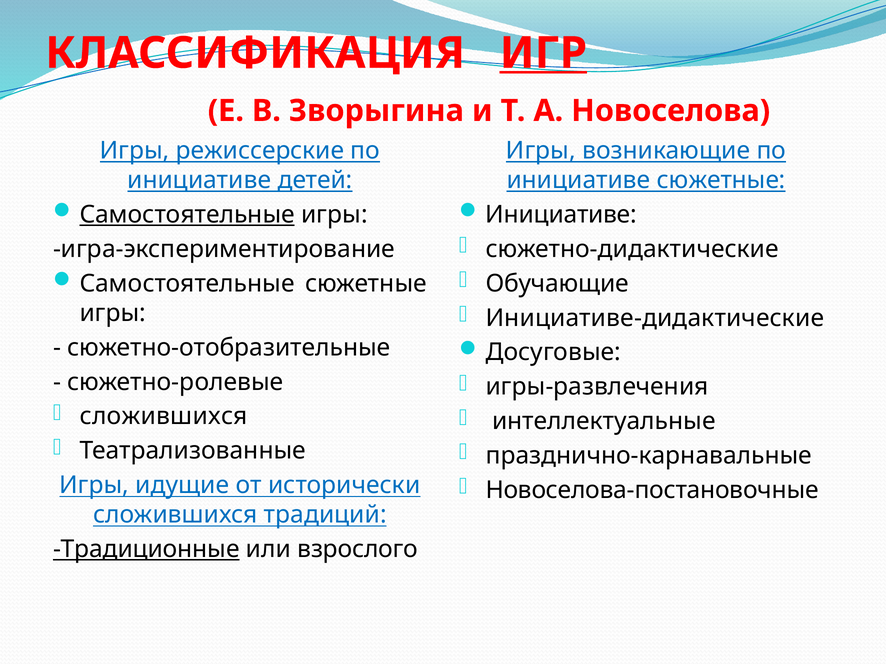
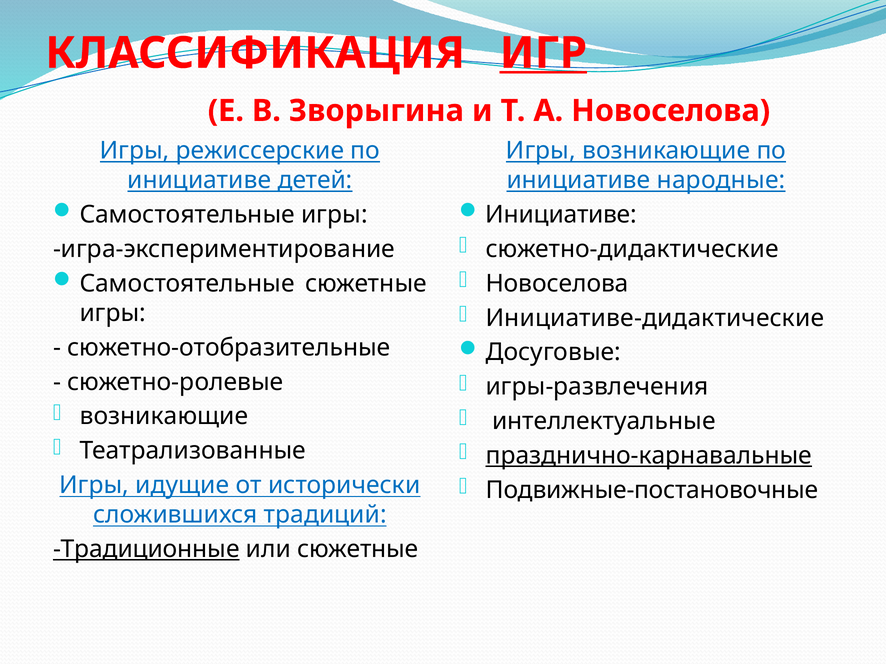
инициативе сюжетные: сюжетные -> народные
Самостоятельные at (187, 215) underline: present -> none
Обучающие at (557, 284): Обучающие -> Новоселова
сложившихся at (164, 417): сложившихся -> возникающие
празднично-карнавальные underline: none -> present
Новоселова-постановочные: Новоселова-постановочные -> Подвижные-постановочные
или взрослого: взрослого -> сюжетные
